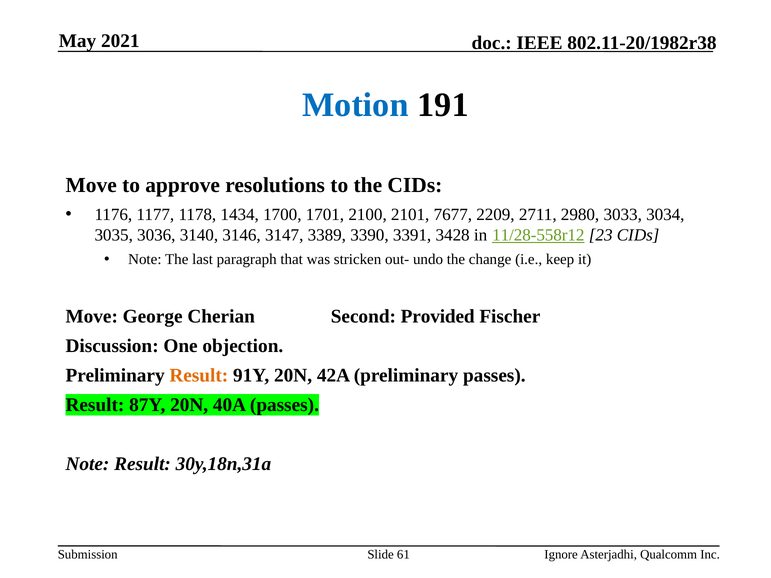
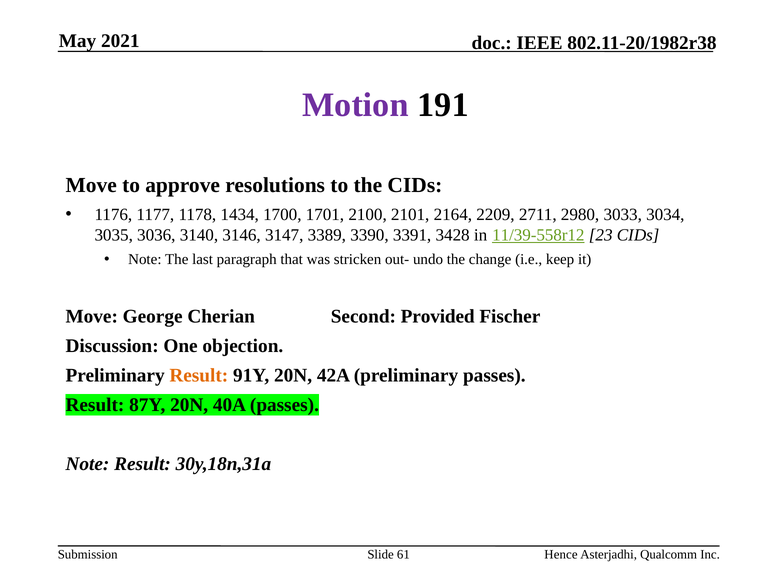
Motion colour: blue -> purple
7677: 7677 -> 2164
11/28-558r12: 11/28-558r12 -> 11/39-558r12
Ignore: Ignore -> Hence
